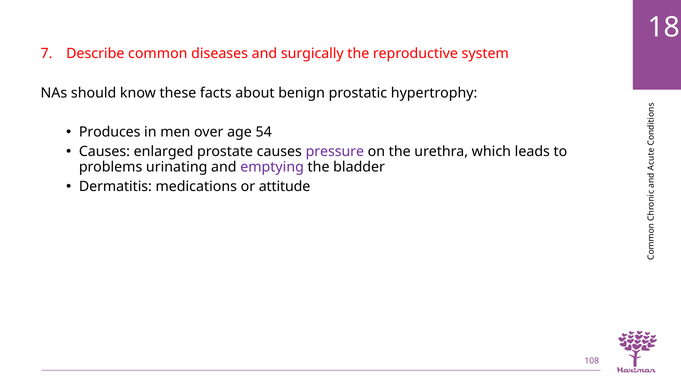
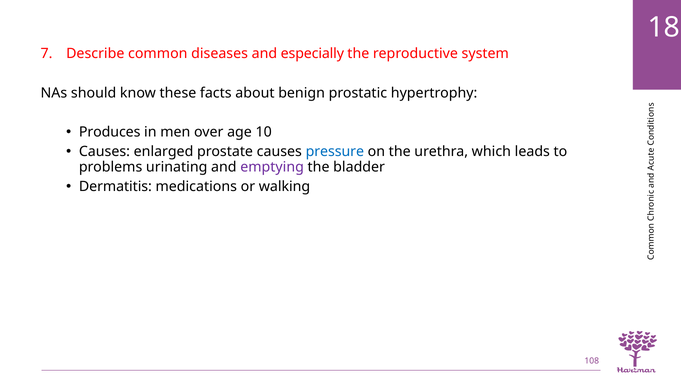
surgically: surgically -> especially
54: 54 -> 10
pressure colour: purple -> blue
attitude: attitude -> walking
